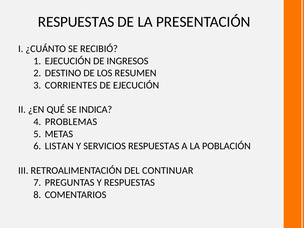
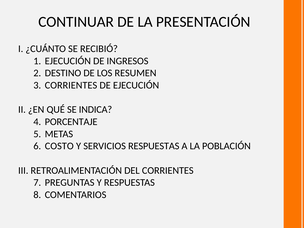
RESPUESTAS at (76, 22): RESPUESTAS -> CONTINUAR
PROBLEMAS: PROBLEMAS -> PORCENTAJE
LISTAN: LISTAN -> COSTO
DEL CONTINUAR: CONTINUAR -> CORRIENTES
